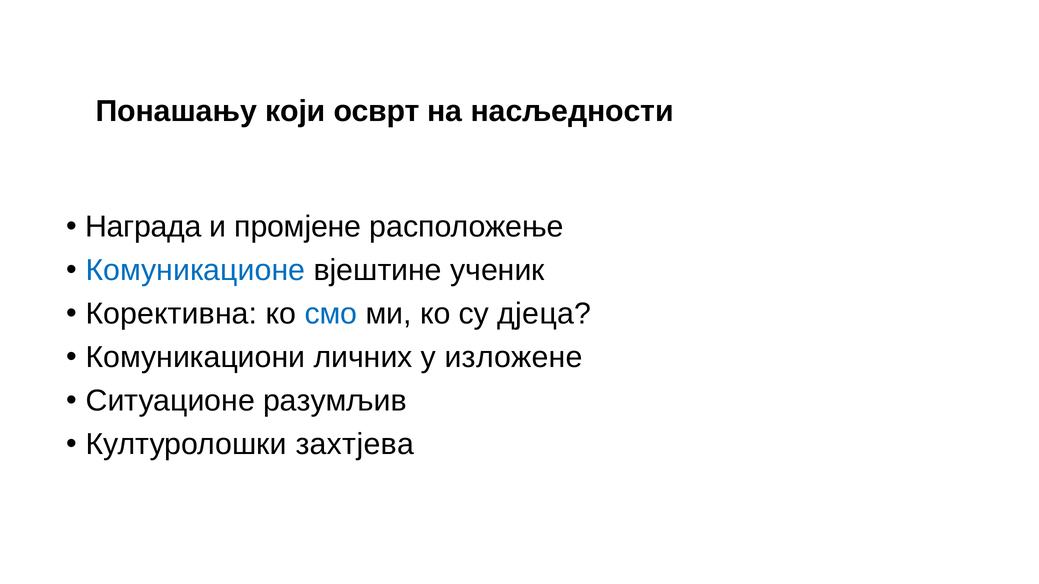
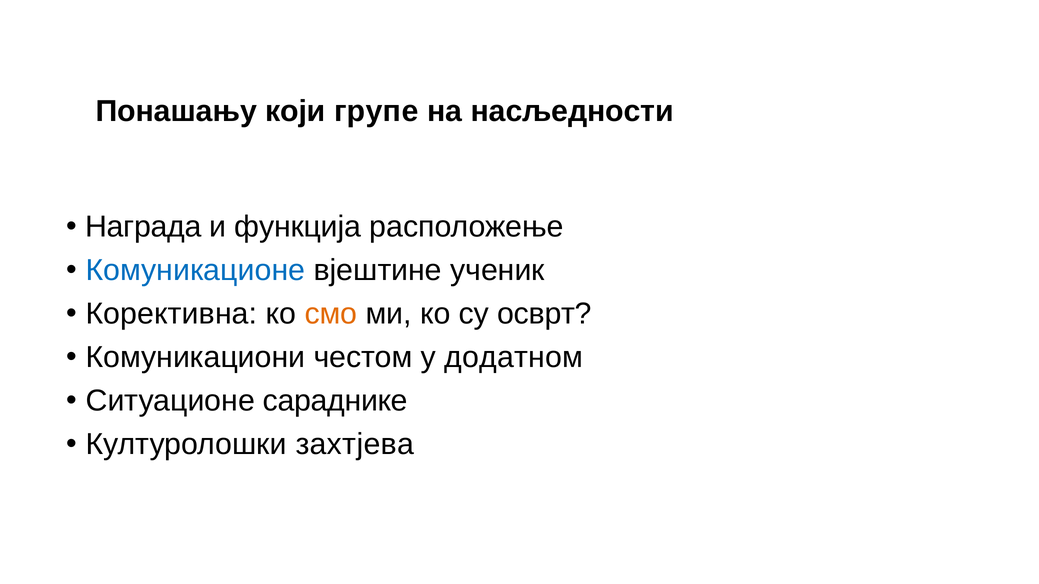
осврт: осврт -> групе
промјене: промјене -> функција
смо colour: blue -> orange
дјеца: дјеца -> осврт
личних: личних -> честом
изложене: изложене -> додатном
разумљив: разумљив -> сараднике
